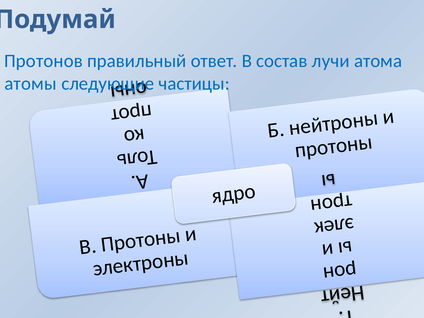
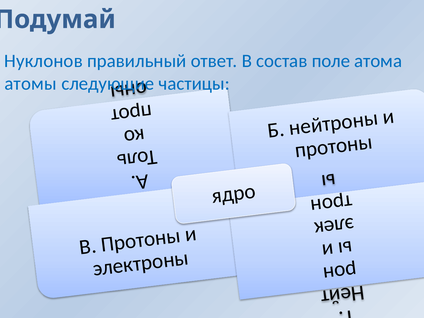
Протонов: Протонов -> Нуклонов
лучи: лучи -> поле
